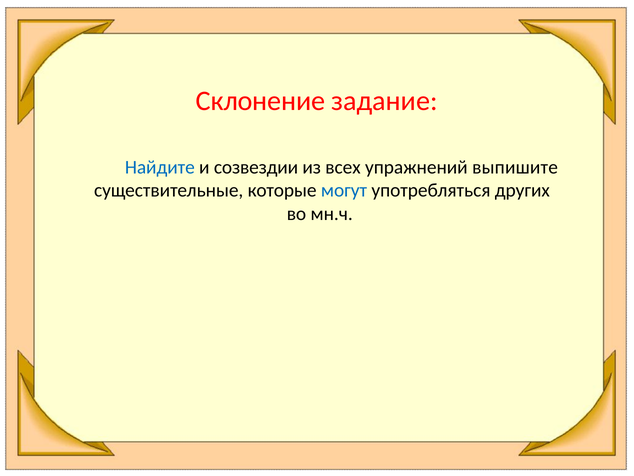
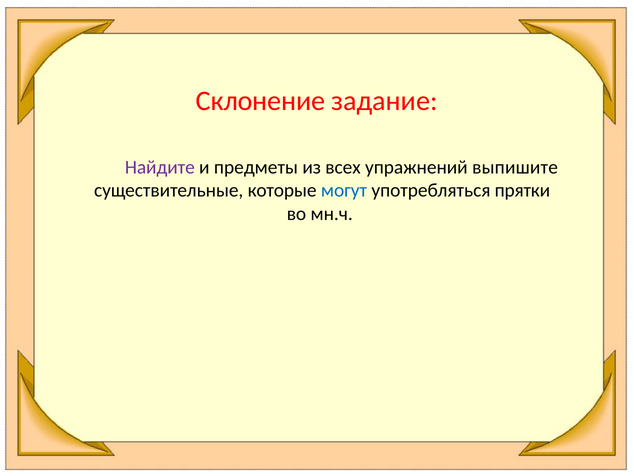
Найдите colour: blue -> purple
созвездии: созвездии -> предметы
других: других -> прятки
